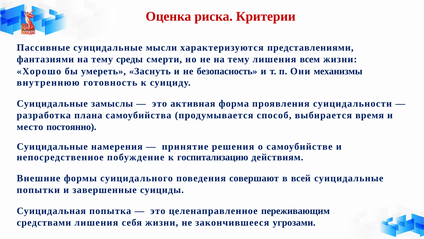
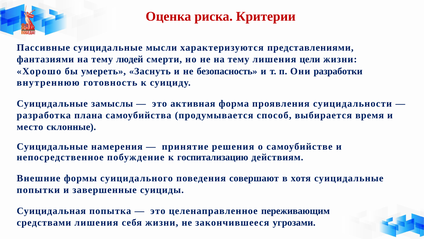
среды: среды -> людей
всем: всем -> цели
механизмы: механизмы -> разработки
постоянно: постоянно -> склонные
всей: всей -> хотя
